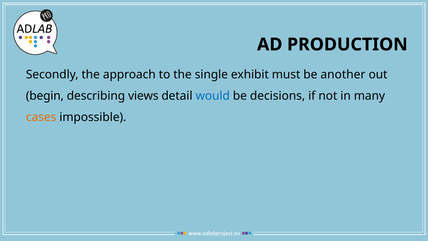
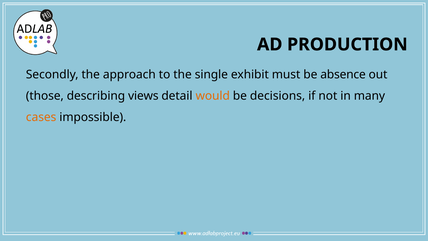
another: another -> absence
begin: begin -> those
would colour: blue -> orange
